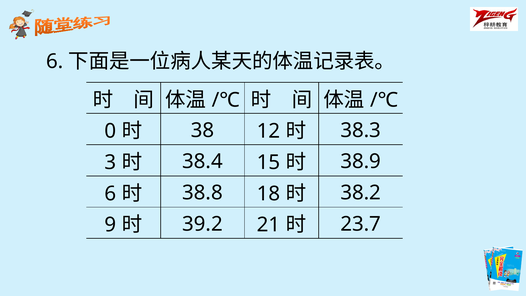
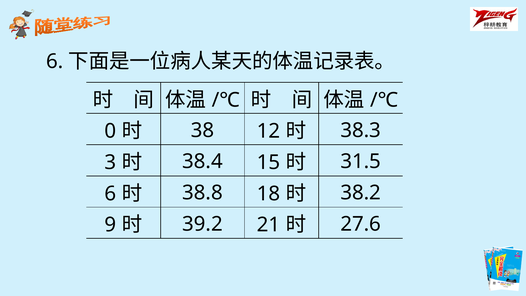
38.9: 38.9 -> 31.5
23.7: 23.7 -> 27.6
